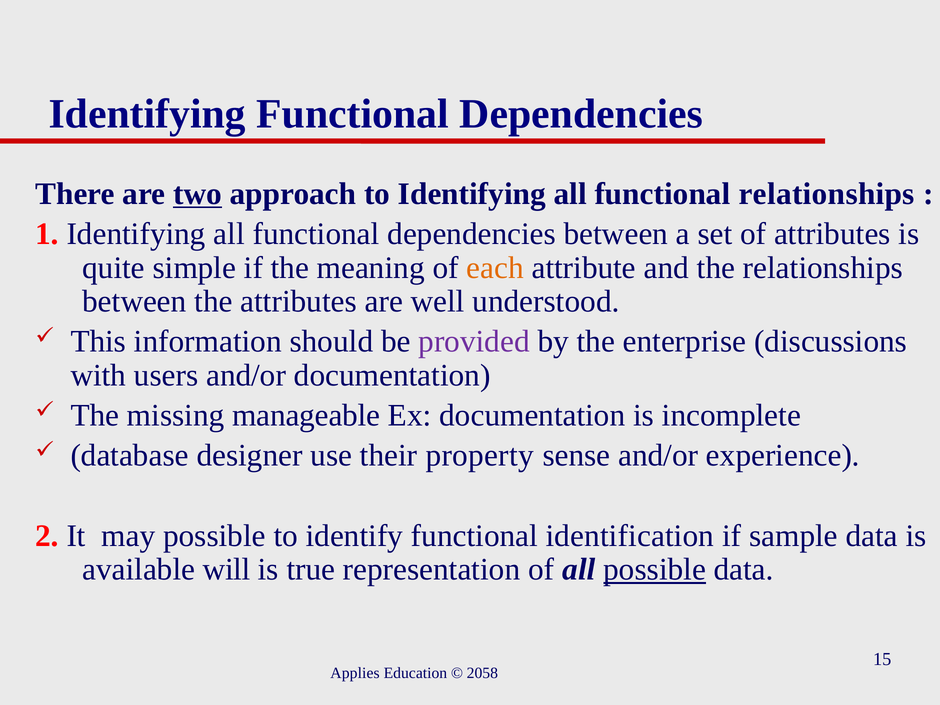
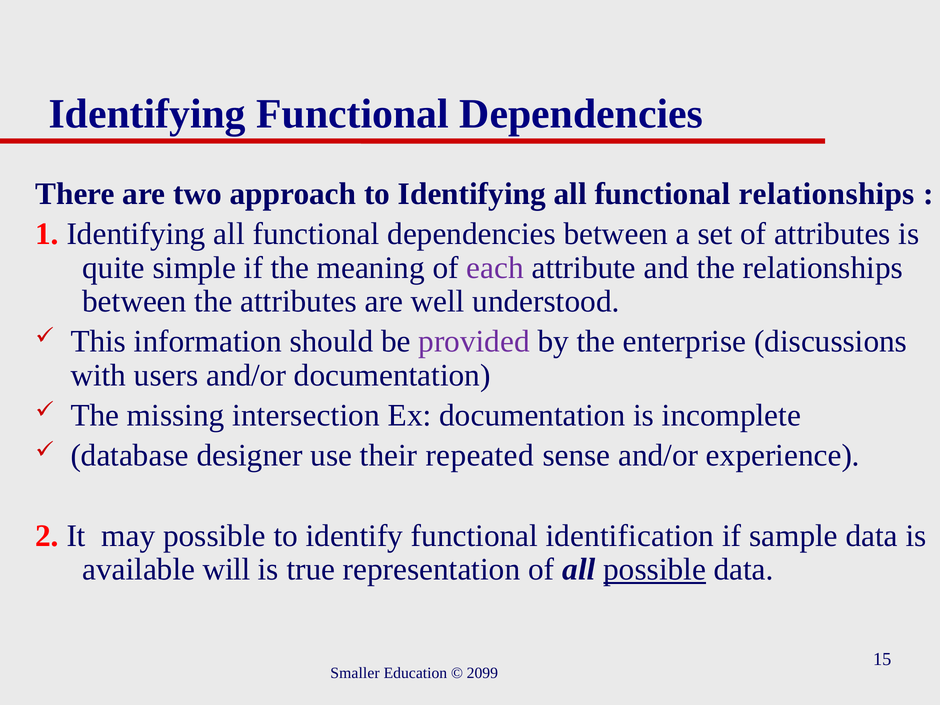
two underline: present -> none
each colour: orange -> purple
manageable: manageable -> intersection
property: property -> repeated
Applies: Applies -> Smaller
2058: 2058 -> 2099
